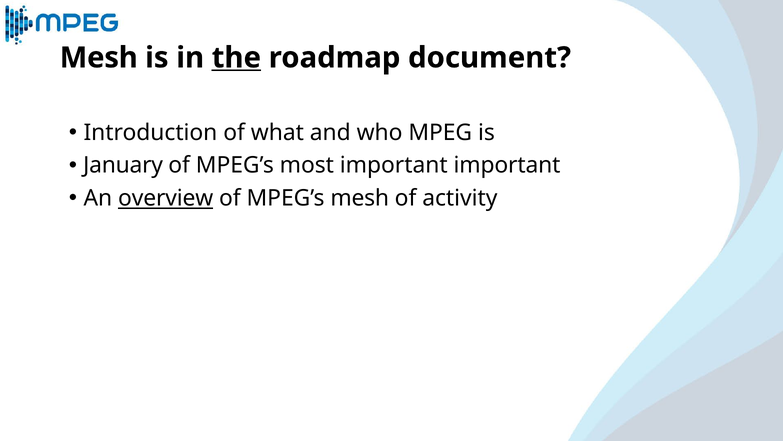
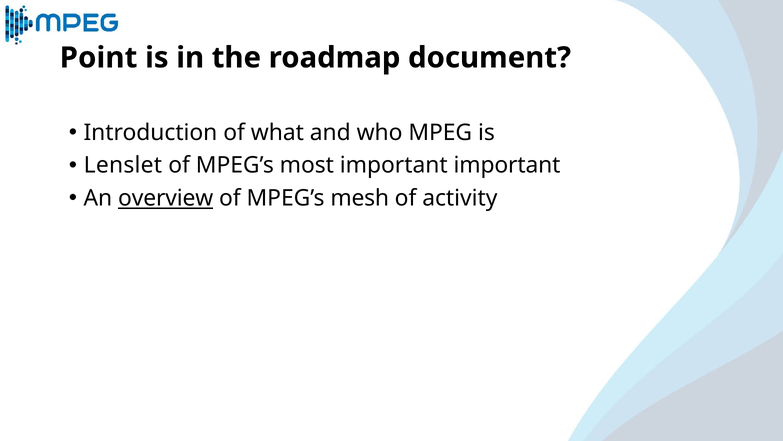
Mesh at (99, 58): Mesh -> Point
the underline: present -> none
January: January -> Lenslet
